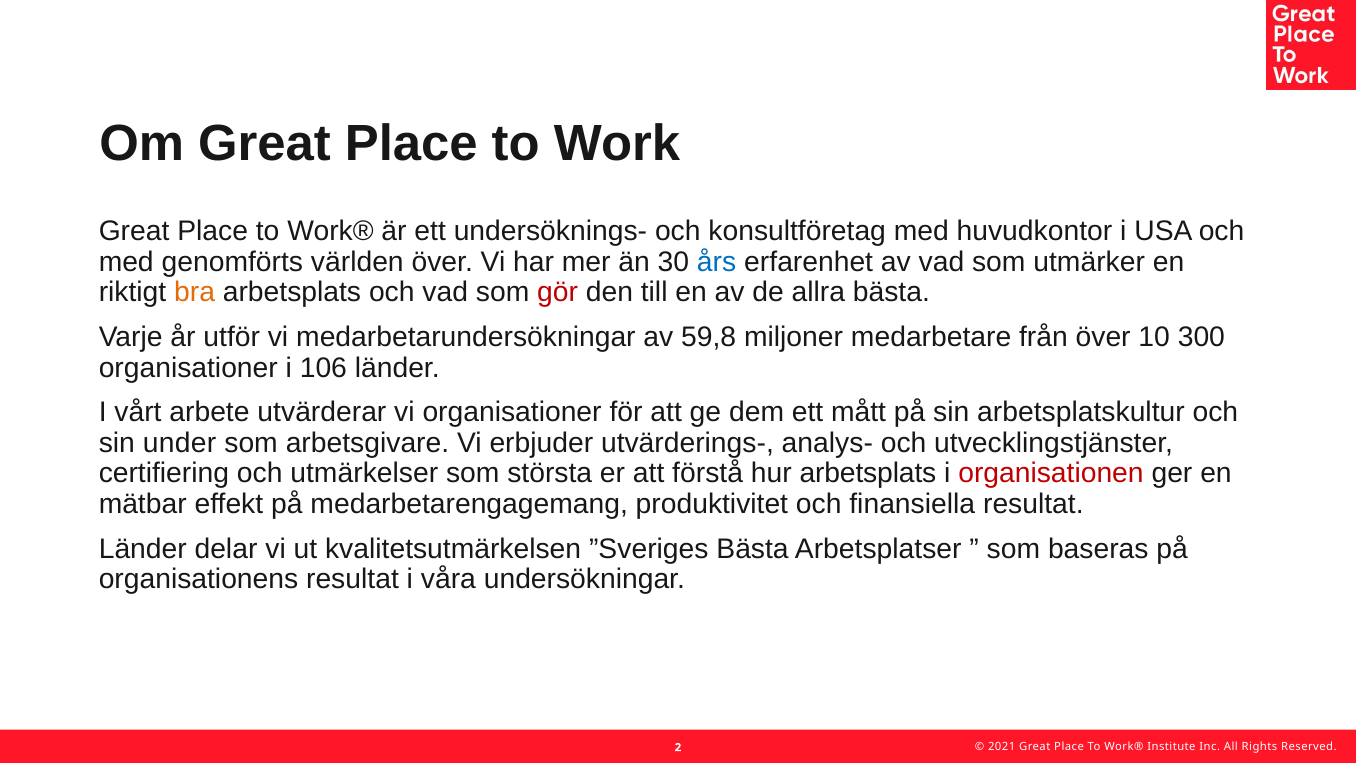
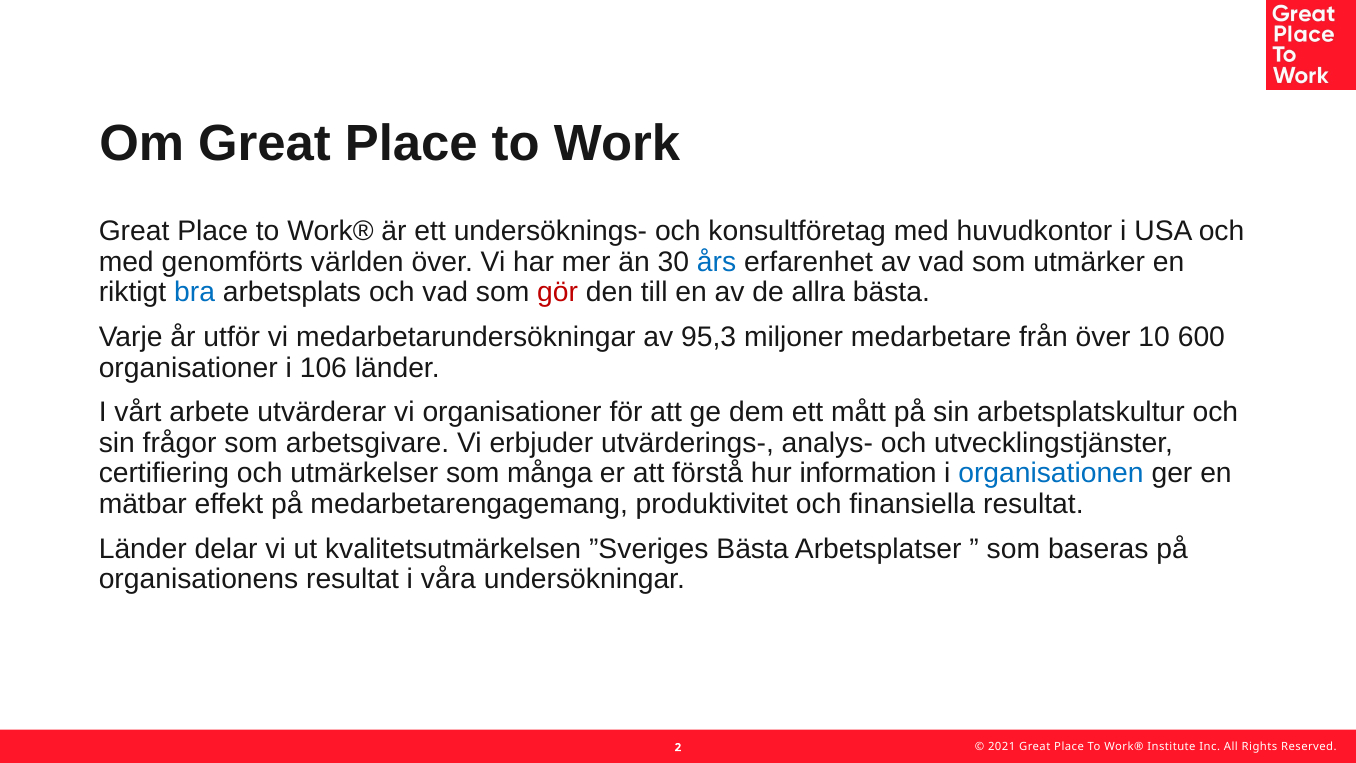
bra colour: orange -> blue
59,8: 59,8 -> 95,3
300: 300 -> 600
under: under -> frågor
största: största -> många
hur arbetsplats: arbetsplats -> information
organisationen colour: red -> blue
